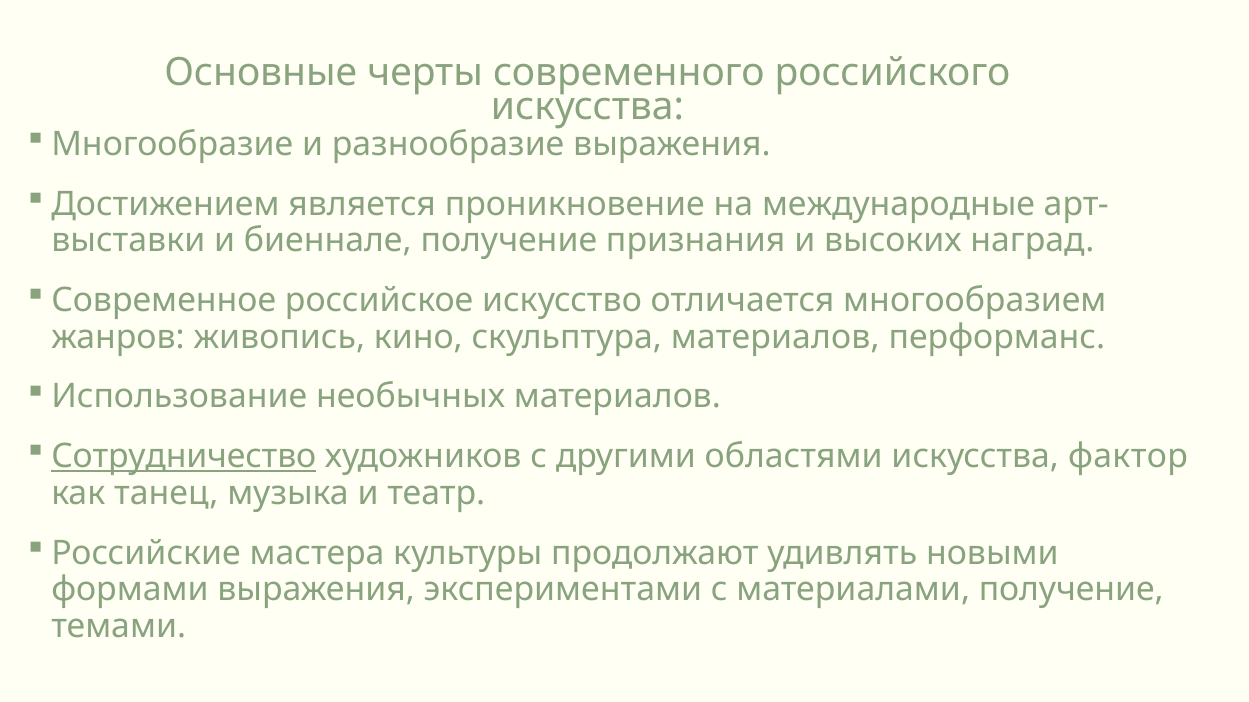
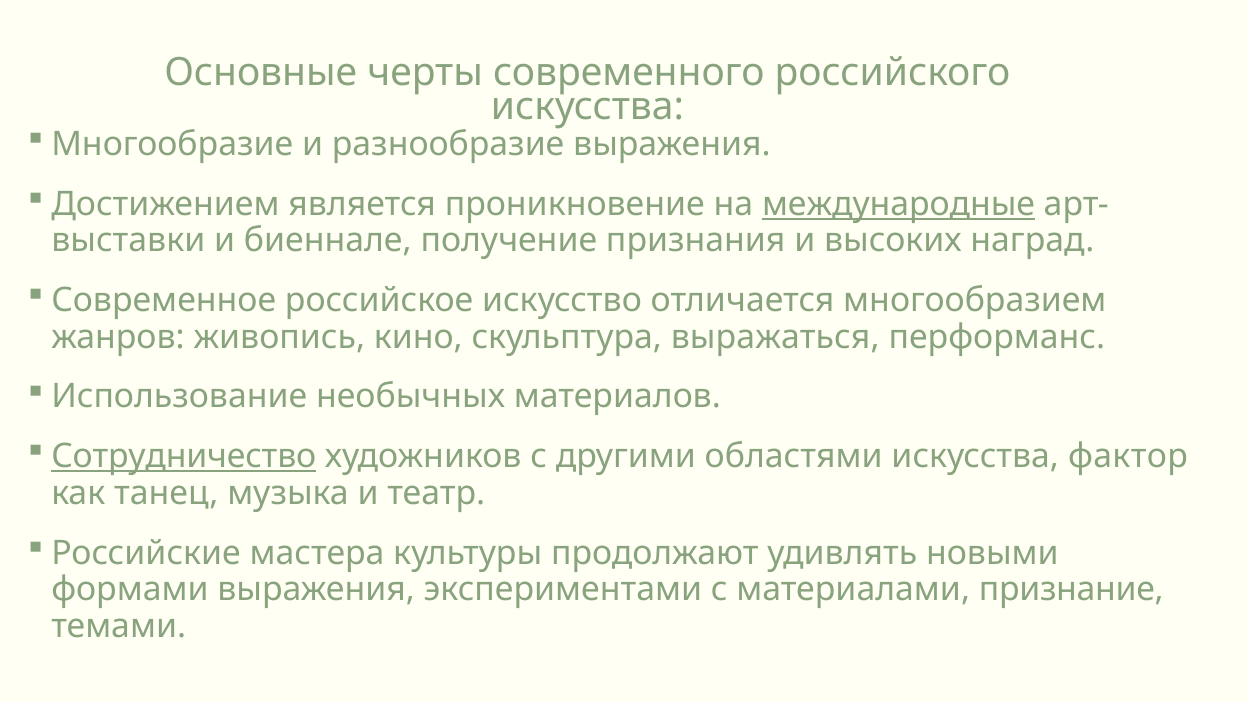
международные underline: none -> present
скульптура материалов: материалов -> выражаться
материалами получение: получение -> признание
